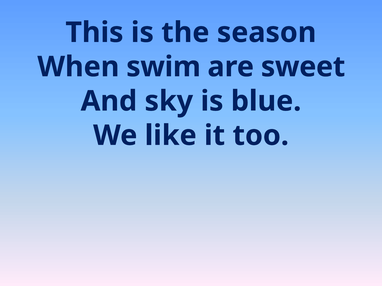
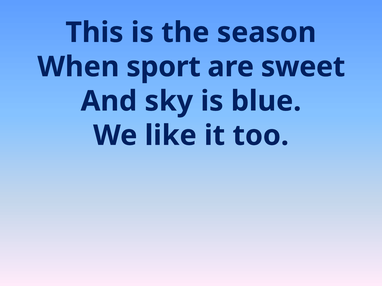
swim: swim -> sport
